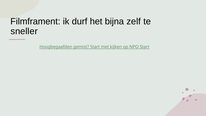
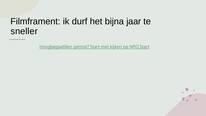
zelf: zelf -> jaar
